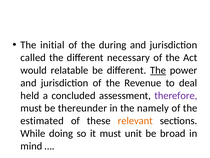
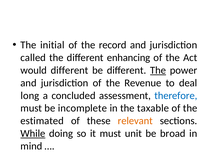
during: during -> record
necessary: necessary -> enhancing
would relatable: relatable -> different
held: held -> long
therefore colour: purple -> blue
thereunder: thereunder -> incomplete
namely: namely -> taxable
While underline: none -> present
